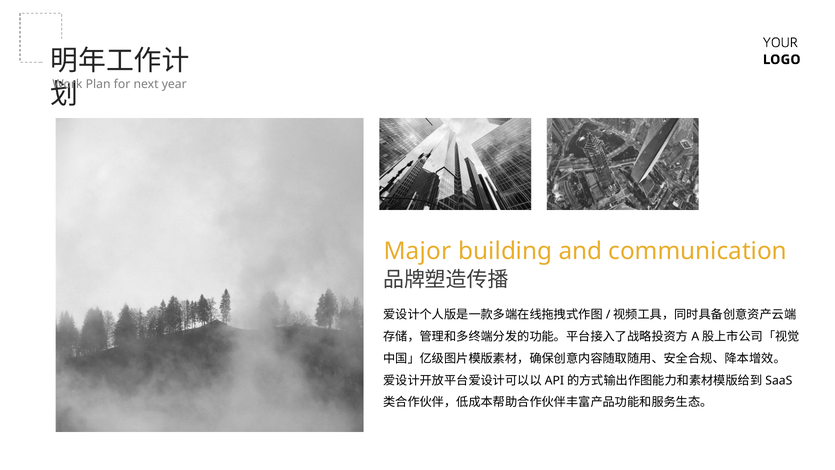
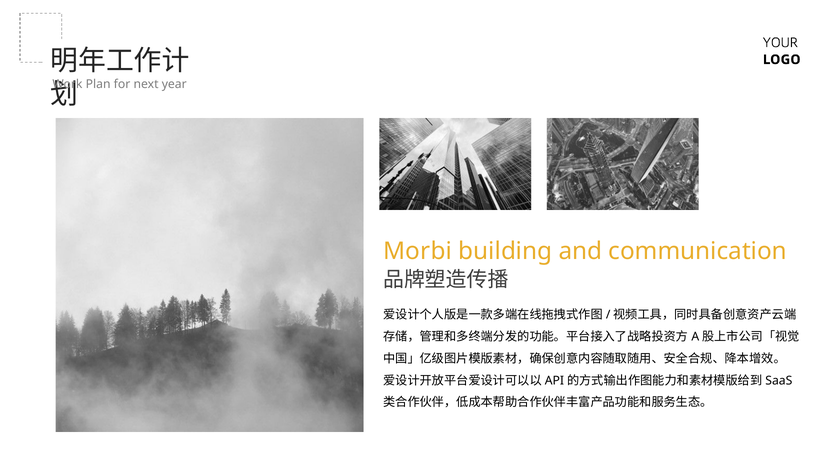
Major: Major -> Morbi
